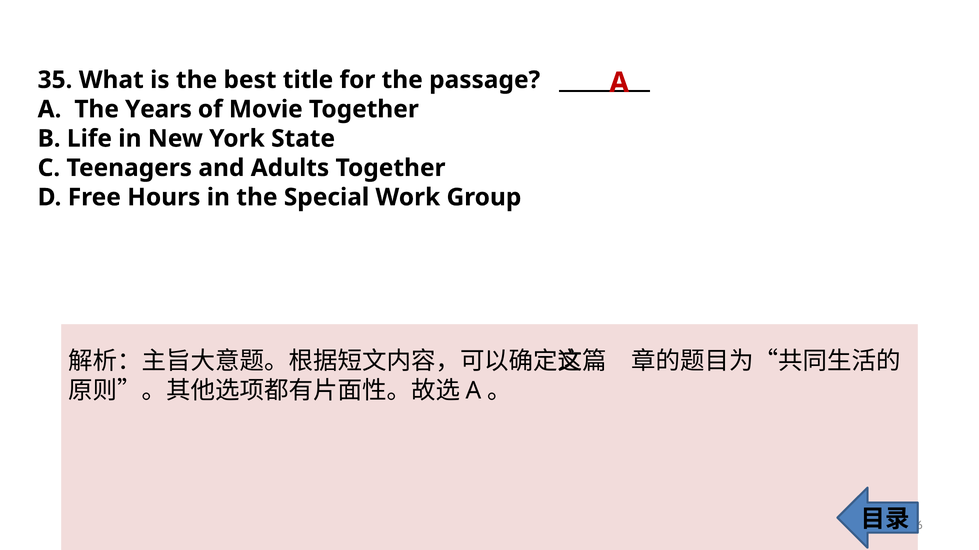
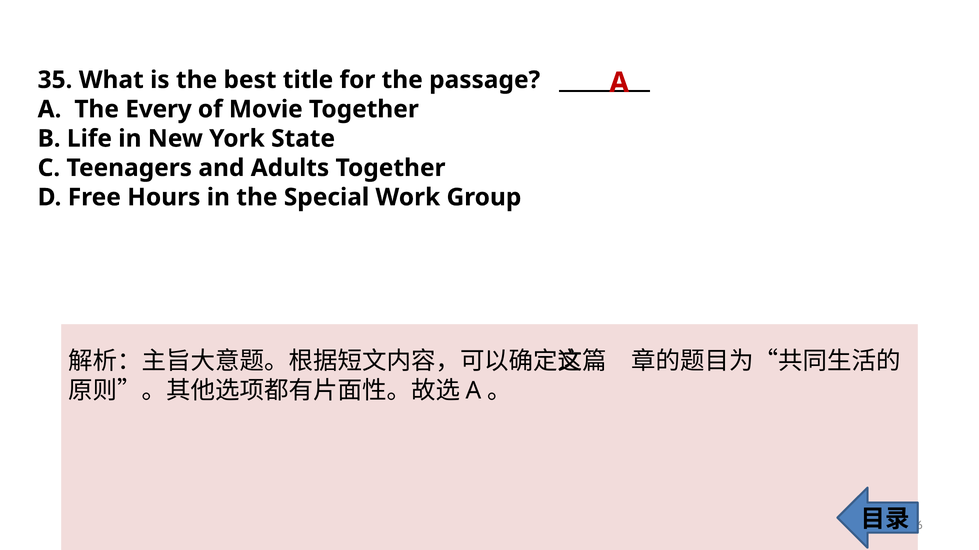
Years: Years -> Every
